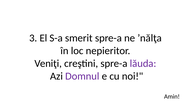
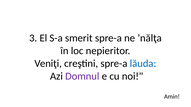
lăuda colour: purple -> blue
